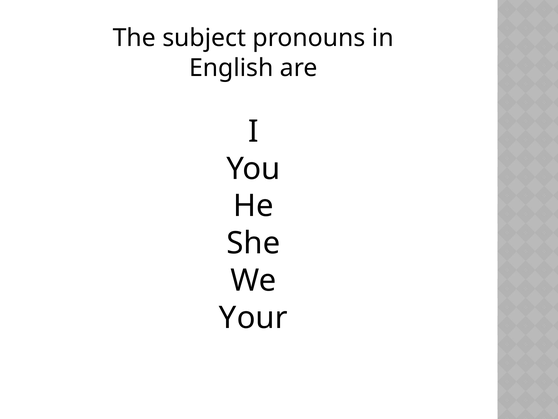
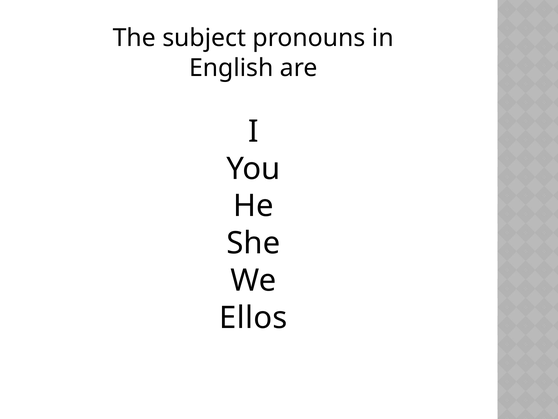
Your: Your -> Ellos
